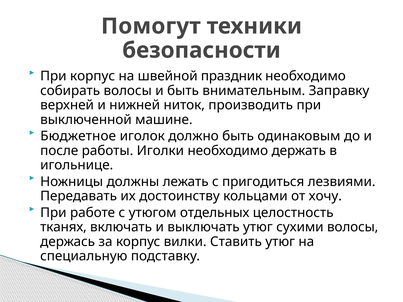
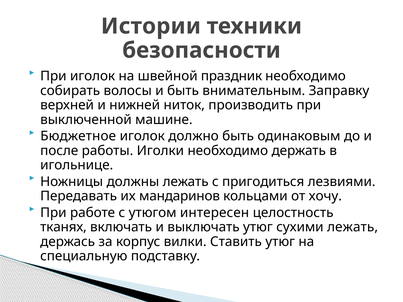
Помогут: Помогут -> Истории
При корпус: корпус -> иголок
достоинству: достоинству -> мандаринов
отдельных: отдельных -> интересен
сухими волосы: волосы -> лежать
